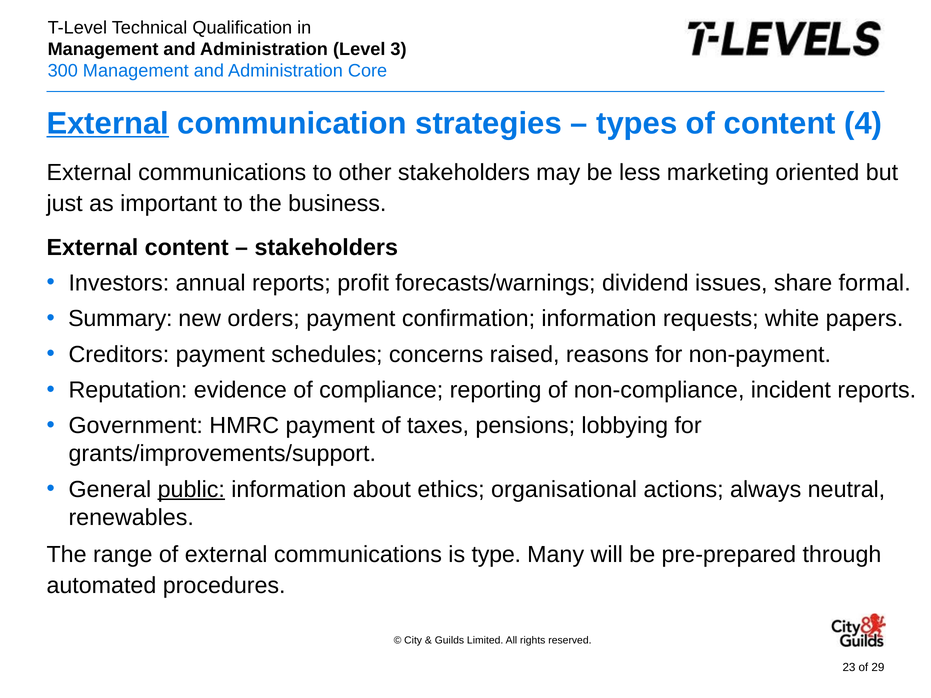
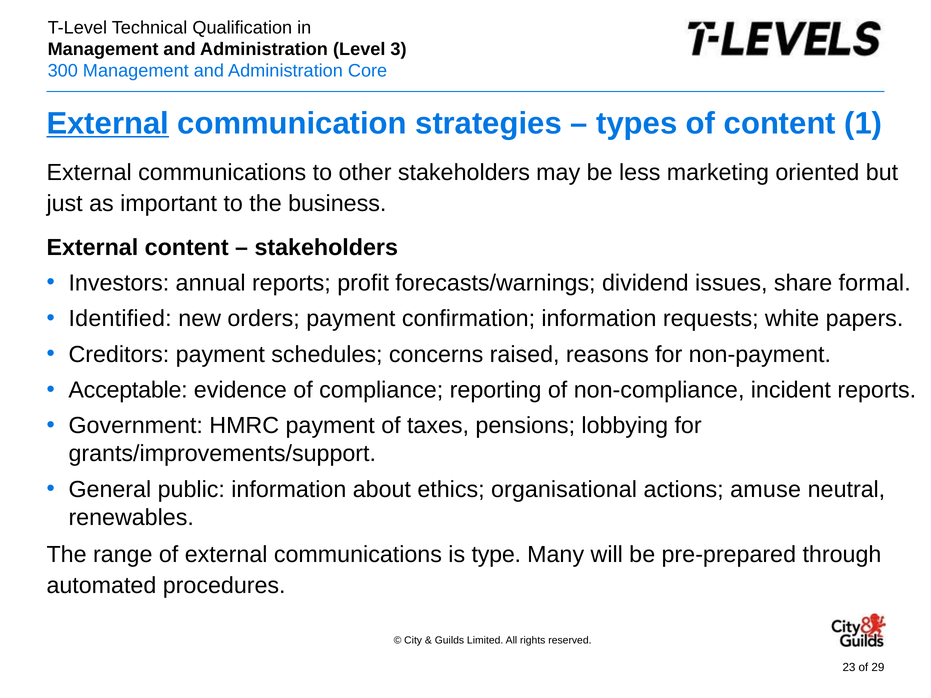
4: 4 -> 1
Summary: Summary -> Identified
Reputation: Reputation -> Acceptable
public underline: present -> none
always: always -> amuse
